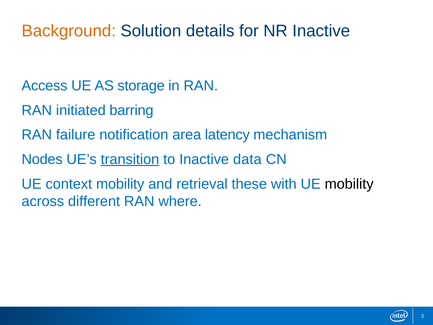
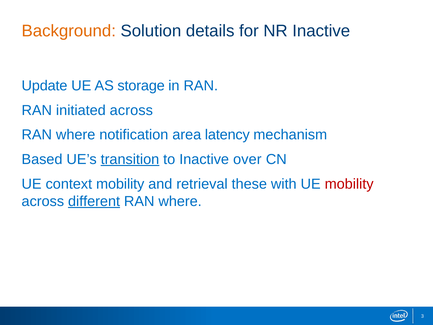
Access: Access -> Update
initiated barring: barring -> across
failure at (76, 135): failure -> where
Nodes: Nodes -> Based
data: data -> over
mobility at (349, 184) colour: black -> red
different underline: none -> present
